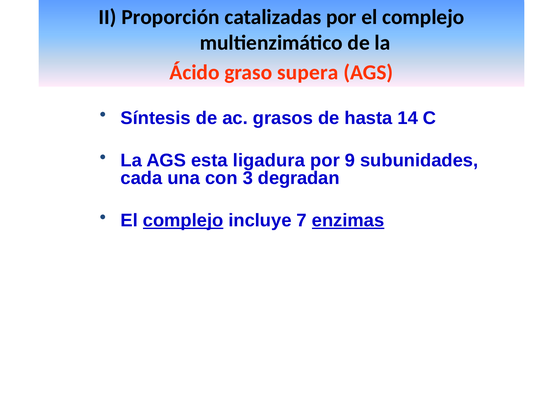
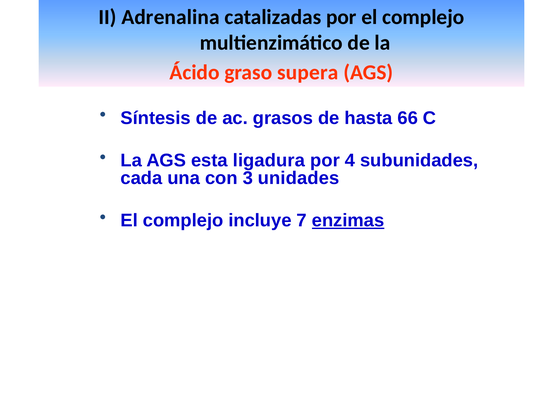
Proporción: Proporción -> Adrenalina
14: 14 -> 66
9: 9 -> 4
degradan: degradan -> unidades
complejo at (183, 221) underline: present -> none
